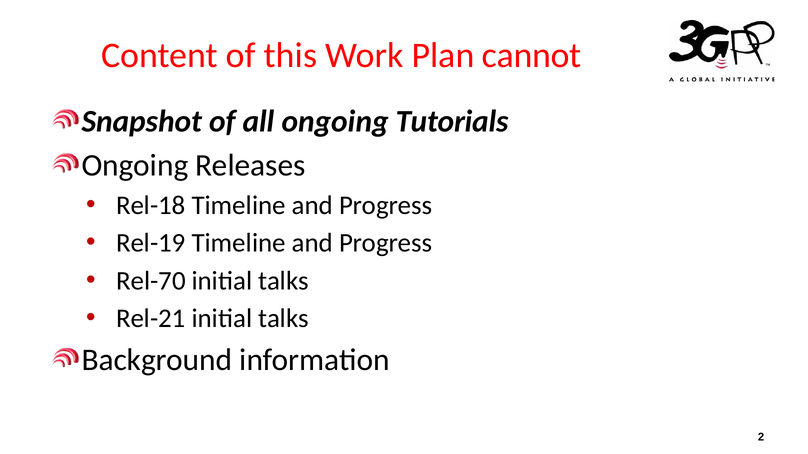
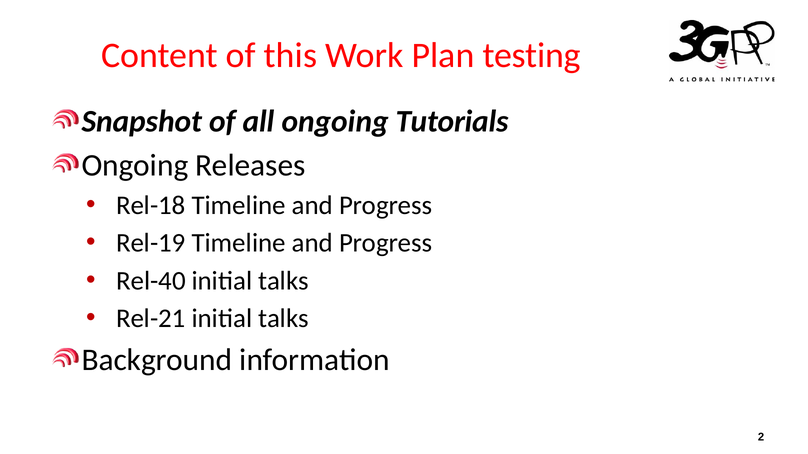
cannot: cannot -> testing
Rel-70: Rel-70 -> Rel-40
